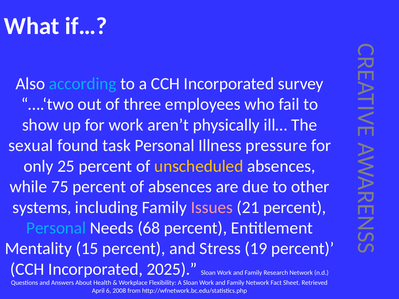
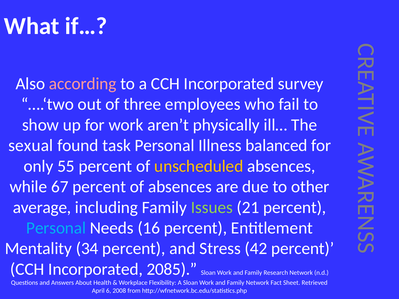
according colour: light blue -> pink
pressure: pressure -> balanced
25: 25 -> 55
75: 75 -> 67
systems: systems -> average
Issues colour: pink -> light green
68: 68 -> 16
15: 15 -> 34
19: 19 -> 42
2025: 2025 -> 2085
